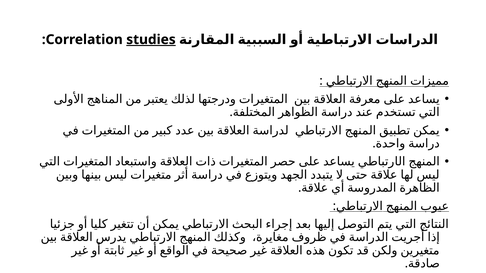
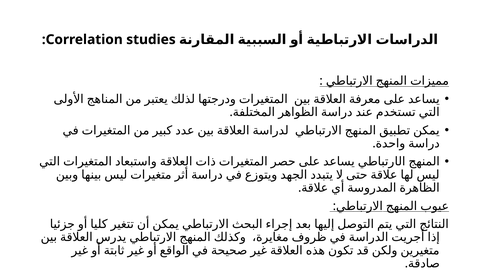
studies underline: present -> none
